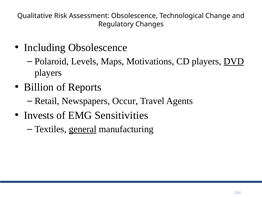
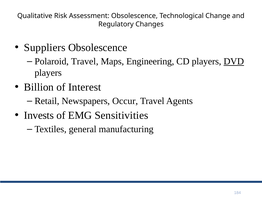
Including: Including -> Suppliers
Polaroid Levels: Levels -> Travel
Motivations: Motivations -> Engineering
Reports: Reports -> Interest
general underline: present -> none
